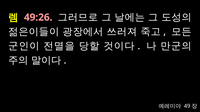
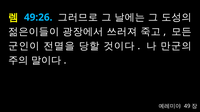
49:26 colour: pink -> light blue
